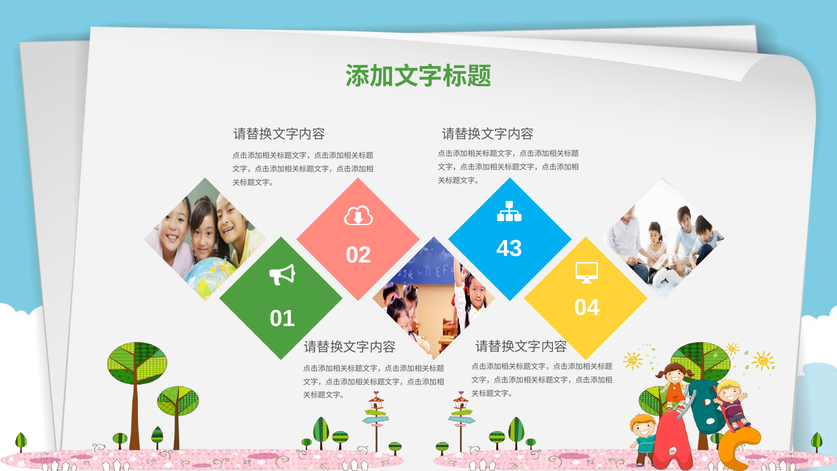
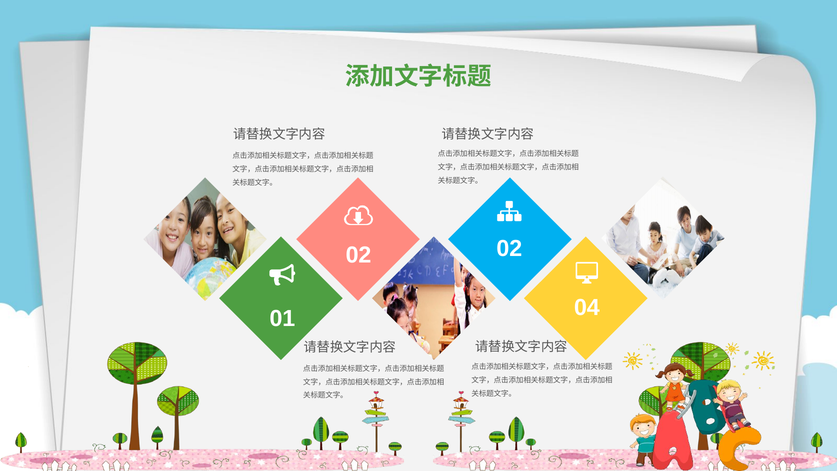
02 43: 43 -> 02
